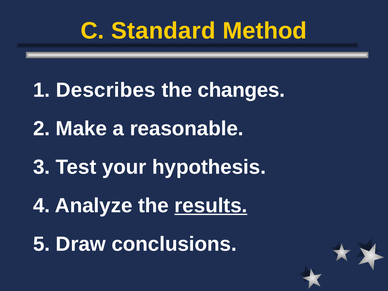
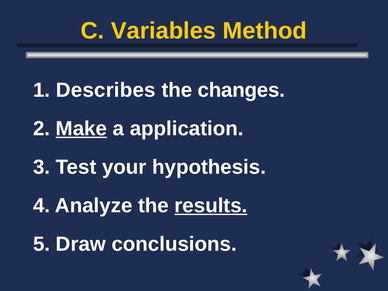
Standard: Standard -> Variables
Make underline: none -> present
reasonable: reasonable -> application
